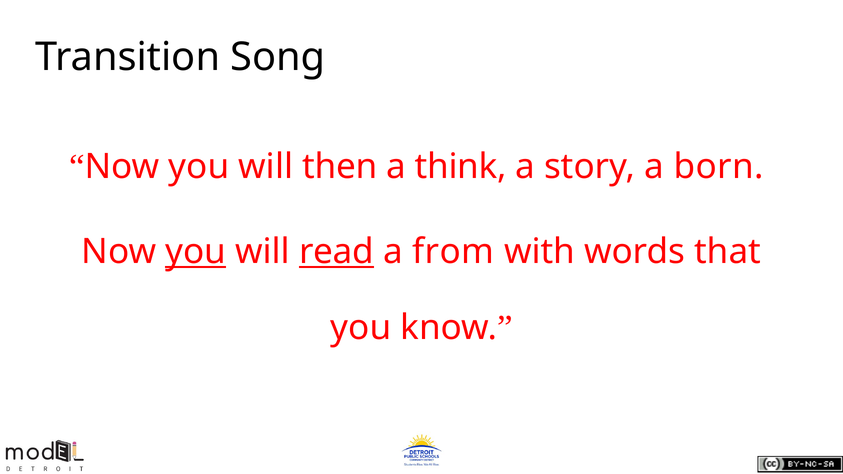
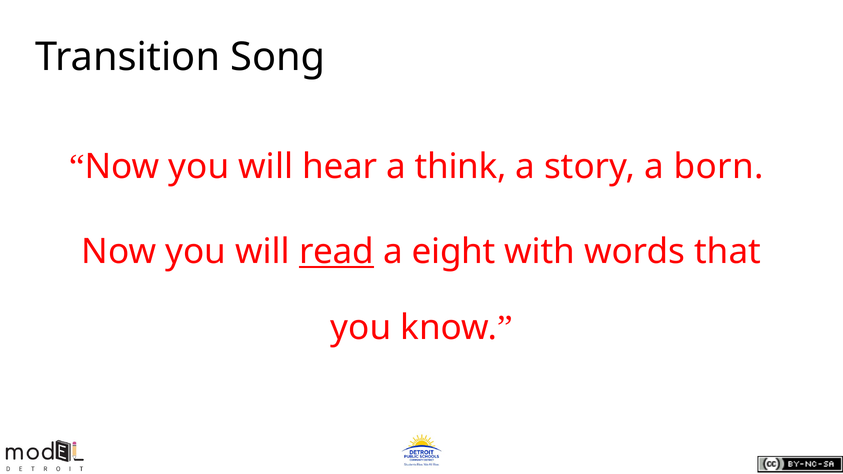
then: then -> hear
you at (196, 252) underline: present -> none
from: from -> eight
